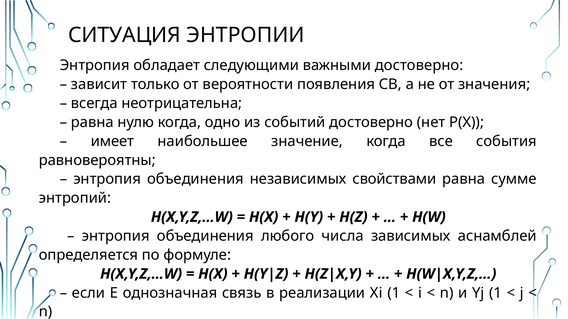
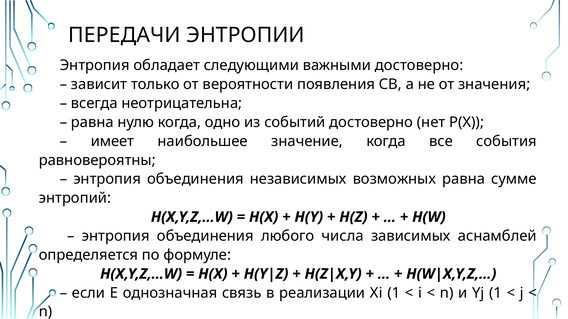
СИТУАЦИЯ: СИТУАЦИЯ -> ПЕРЕДАЧИ
свойствами: свойствами -> возможных
